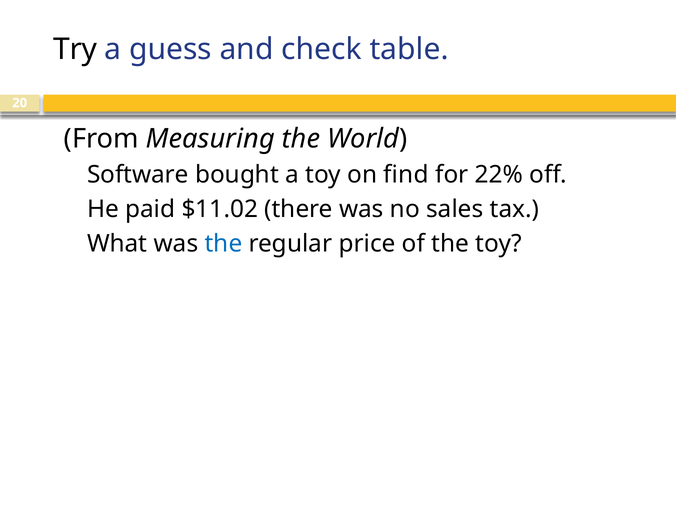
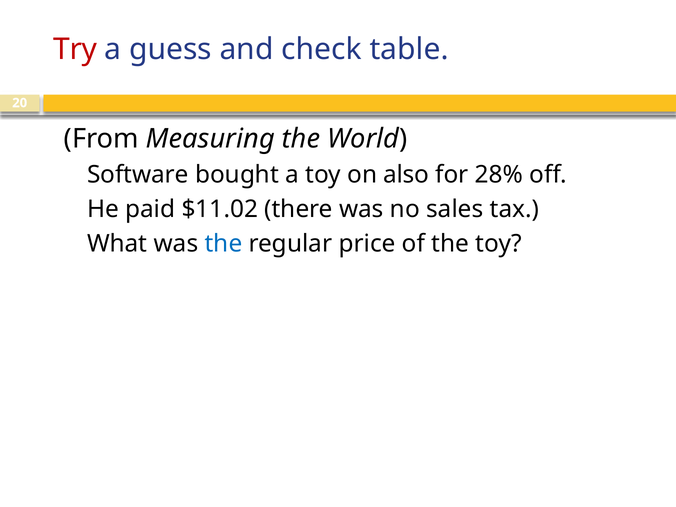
Try colour: black -> red
find: find -> also
22%: 22% -> 28%
